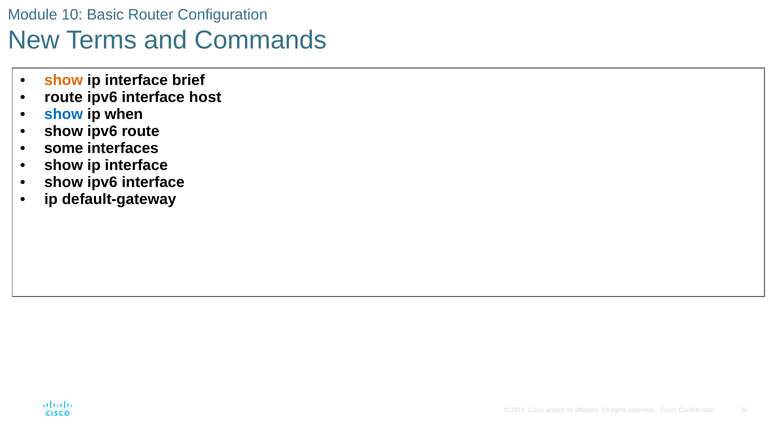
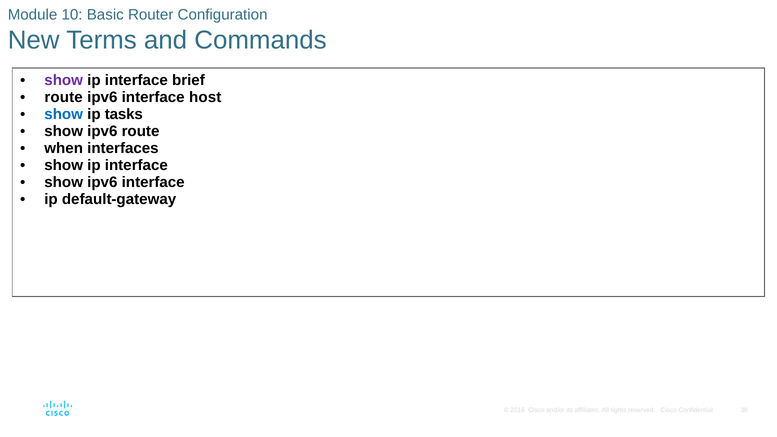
show at (64, 80) colour: orange -> purple
when: when -> tasks
some: some -> when
